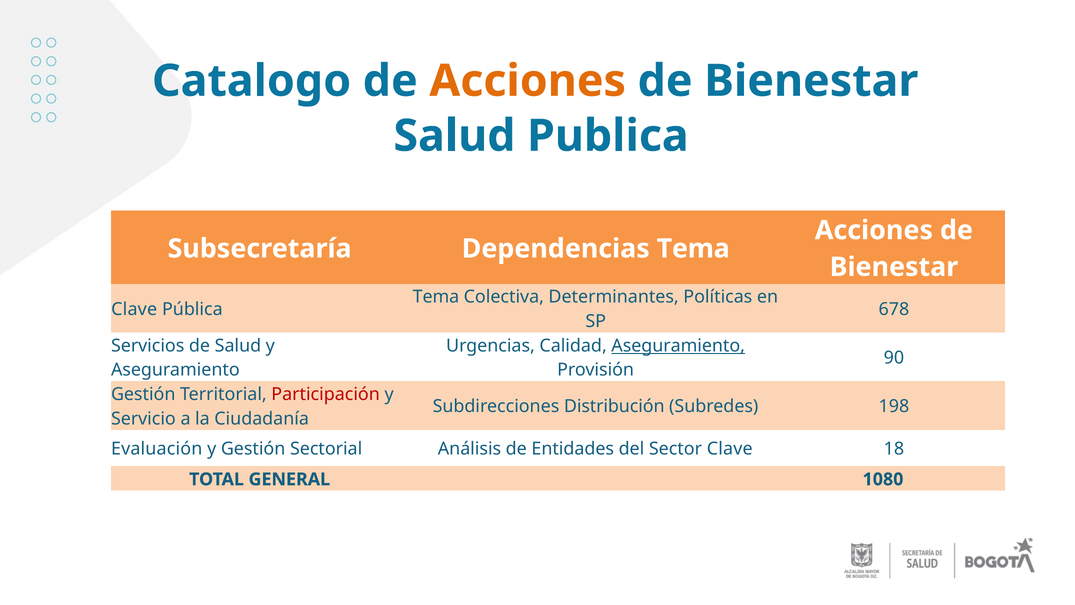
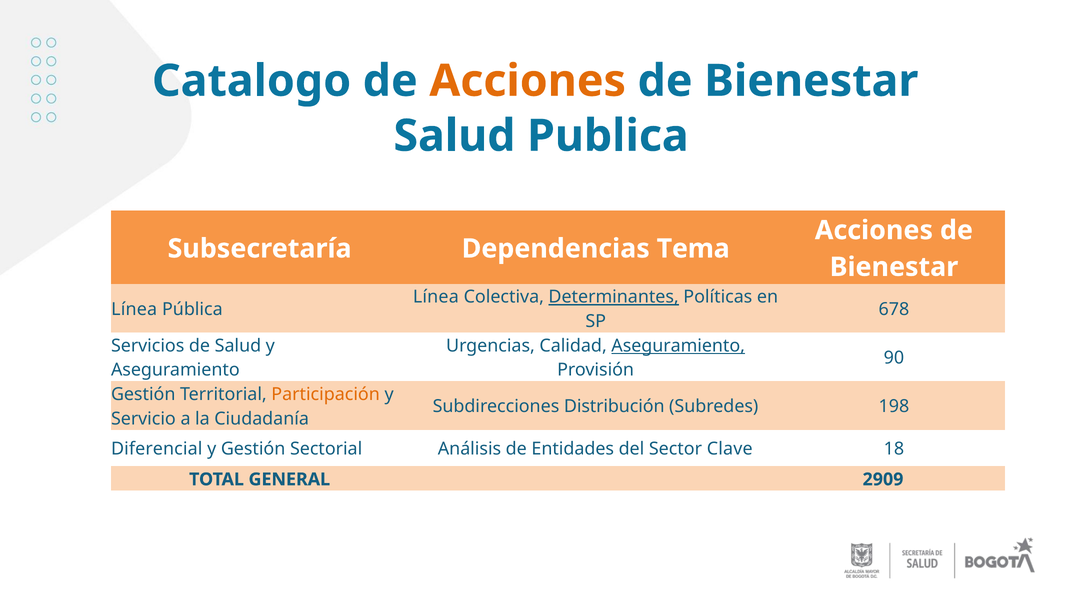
Tema at (436, 297): Tema -> Línea
Determinantes underline: none -> present
Clave at (134, 309): Clave -> Línea
Participación colour: red -> orange
Evaluación: Evaluación -> Diferencial
1080: 1080 -> 2909
